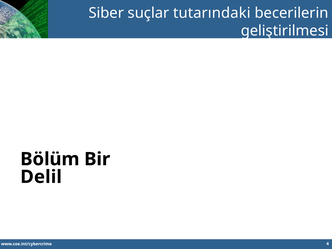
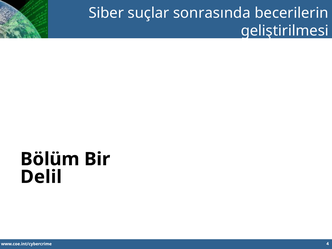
tutarındaki: tutarındaki -> sonrasında
